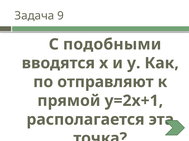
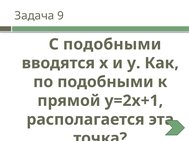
по отправляют: отправляют -> подобными
